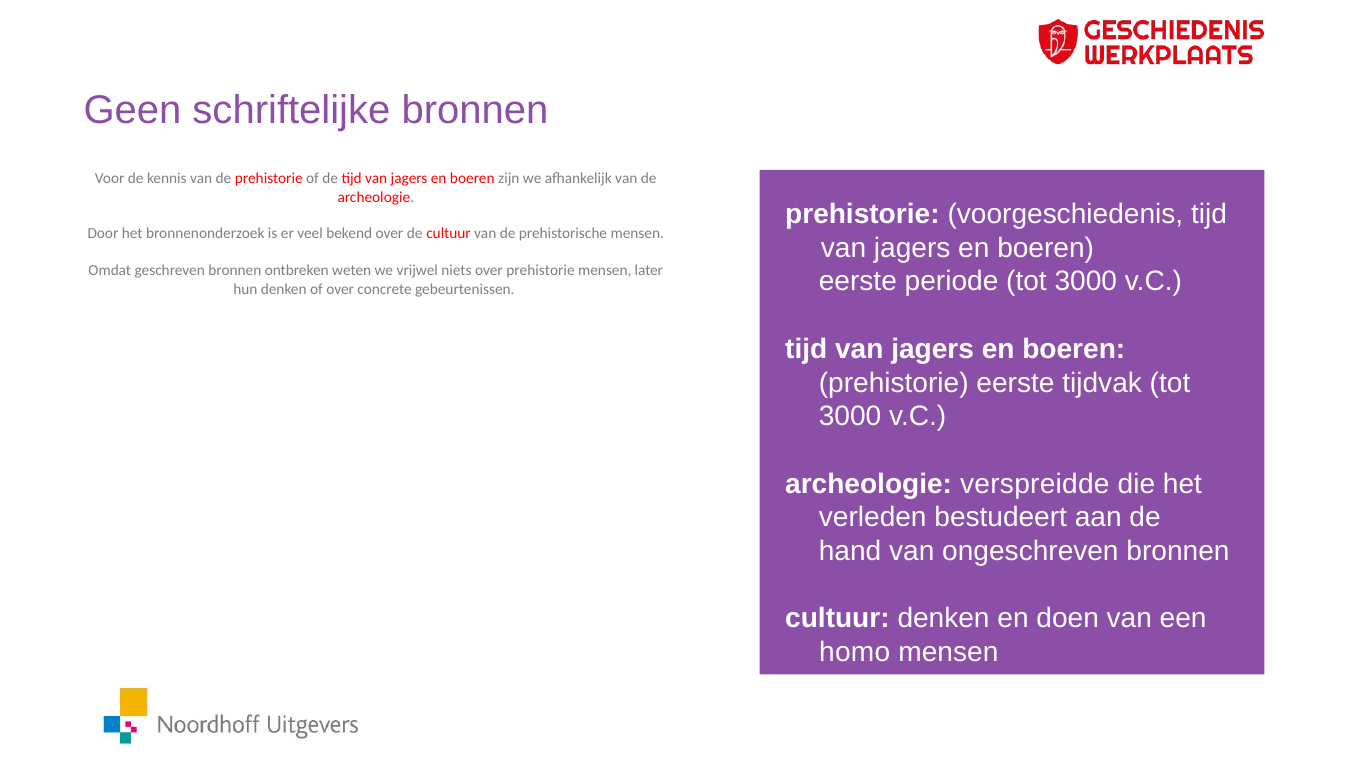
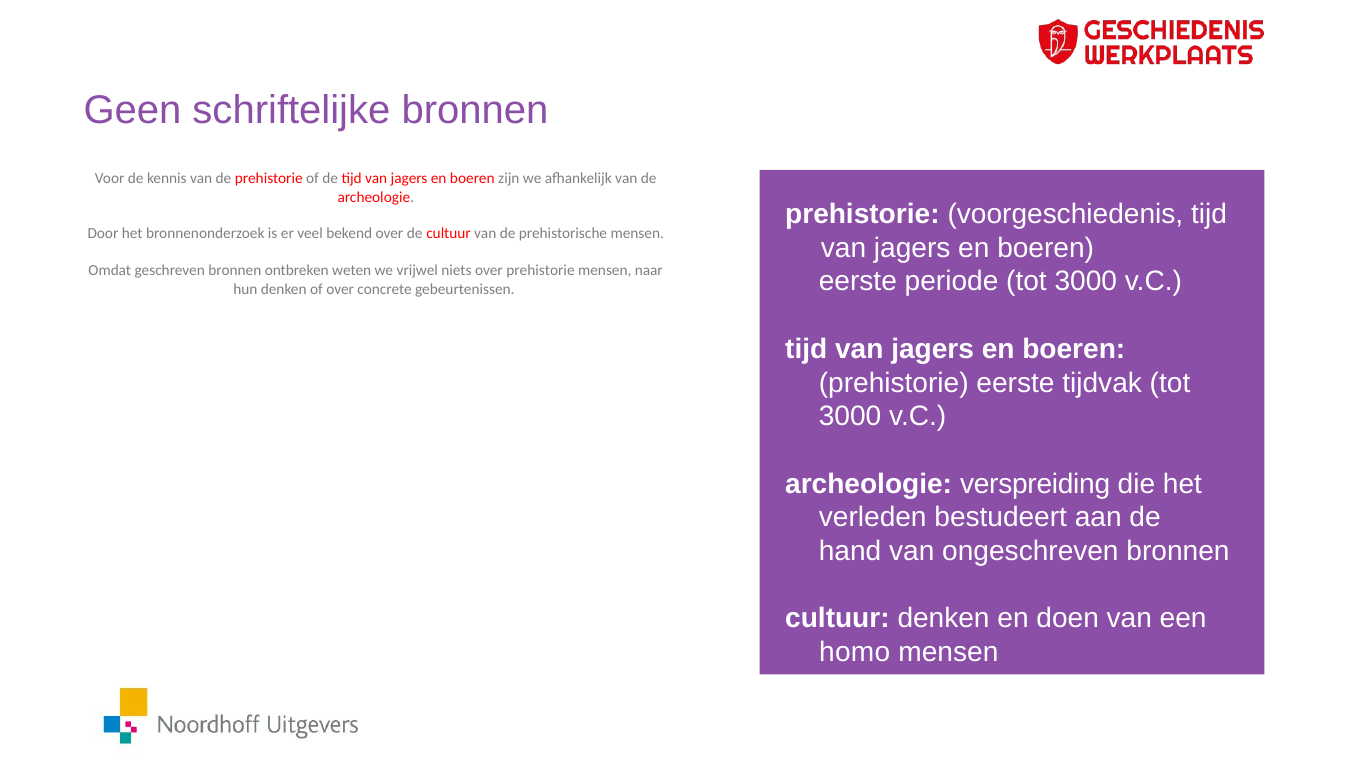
later: later -> naar
verspreidde: verspreidde -> verspreiding
